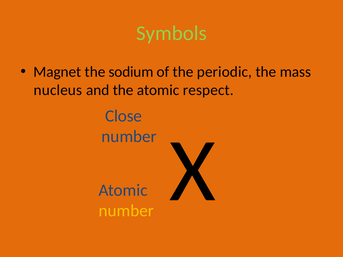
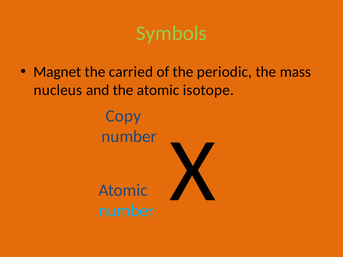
sodium: sodium -> carried
respect: respect -> isotope
Close: Close -> Copy
number at (126, 211) colour: yellow -> light blue
